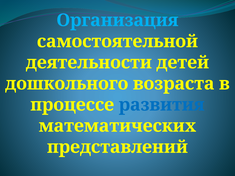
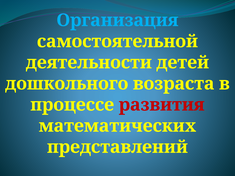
развития colour: blue -> red
